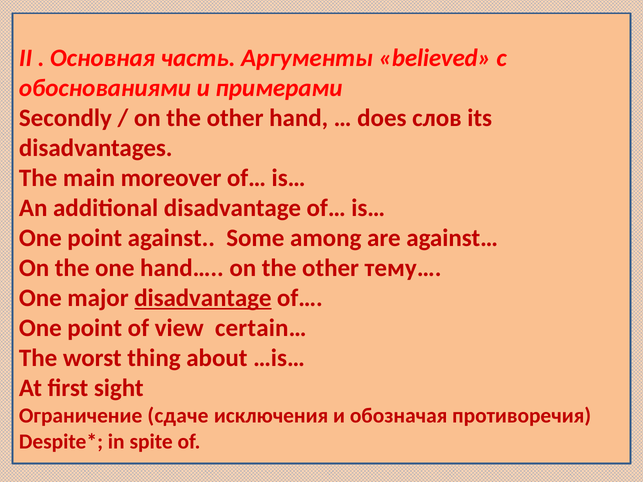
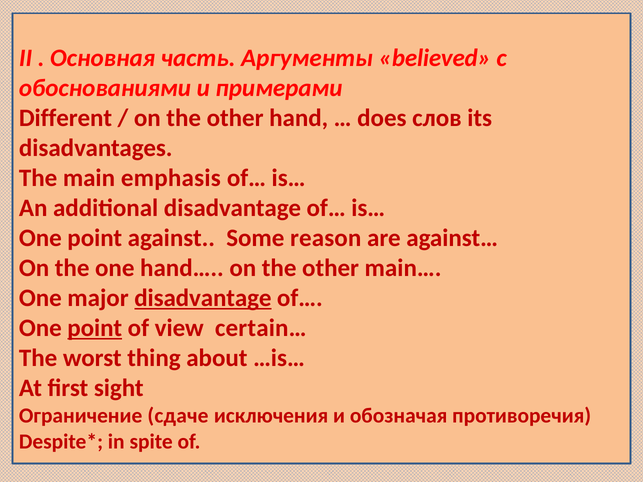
Secondly: Secondly -> Different
moreover: moreover -> emphasis
among: among -> reason
тему…: тему… -> main…
point at (95, 328) underline: none -> present
